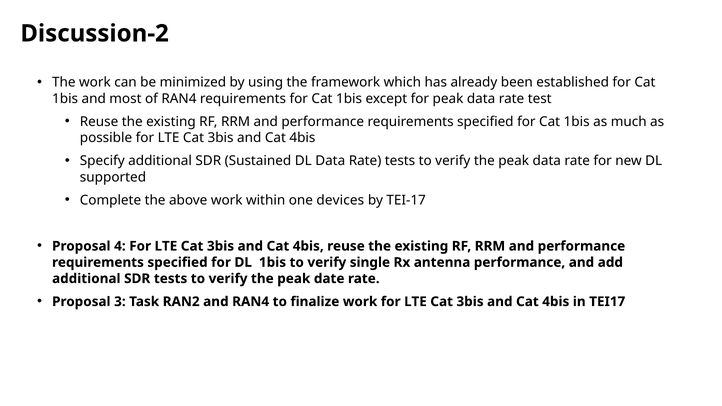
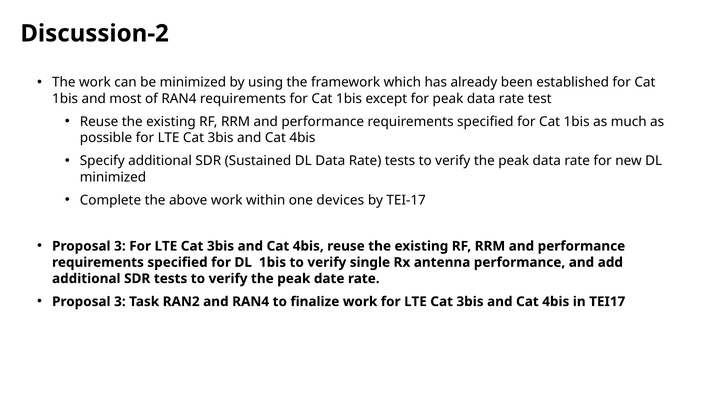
supported at (113, 177): supported -> minimized
4 at (120, 246): 4 -> 3
